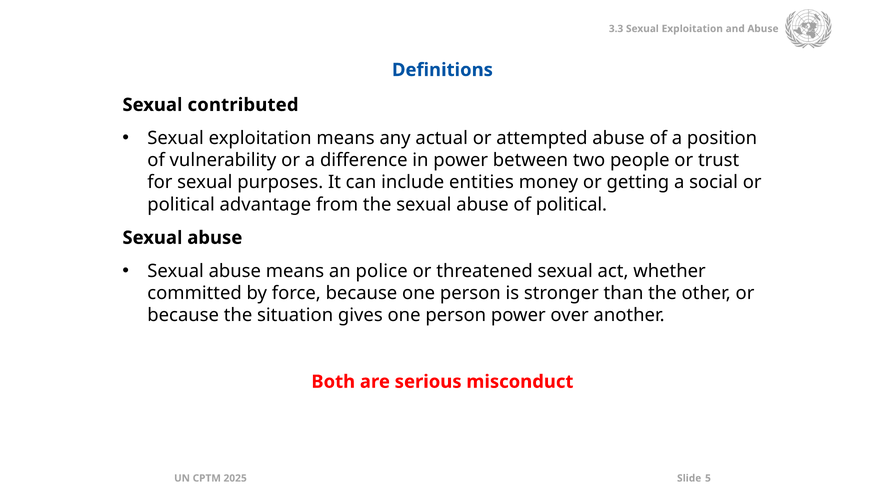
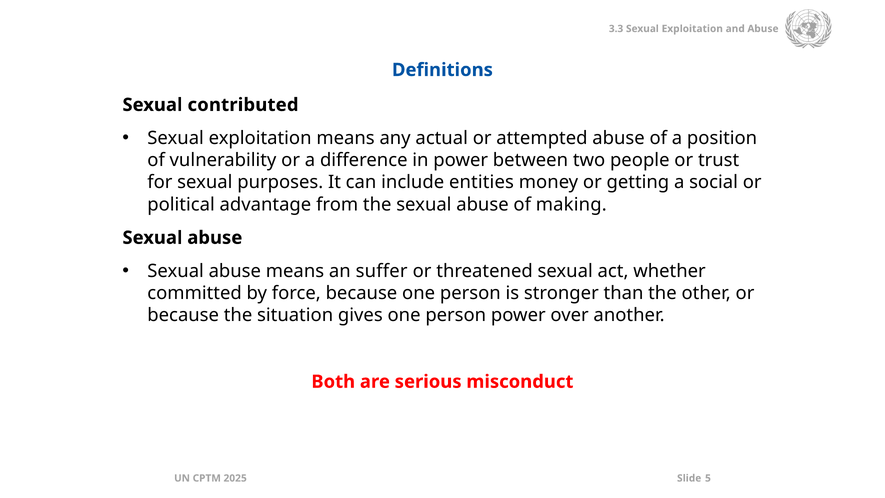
of political: political -> making
police: police -> suffer
